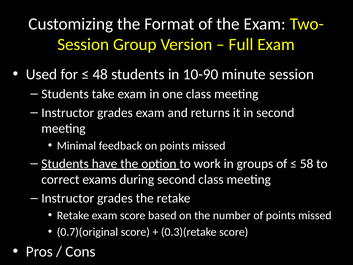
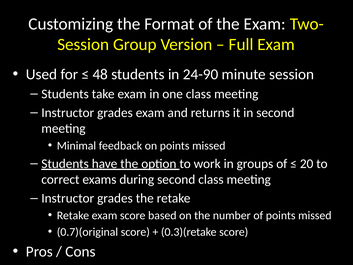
10-90: 10-90 -> 24-90
58: 58 -> 20
